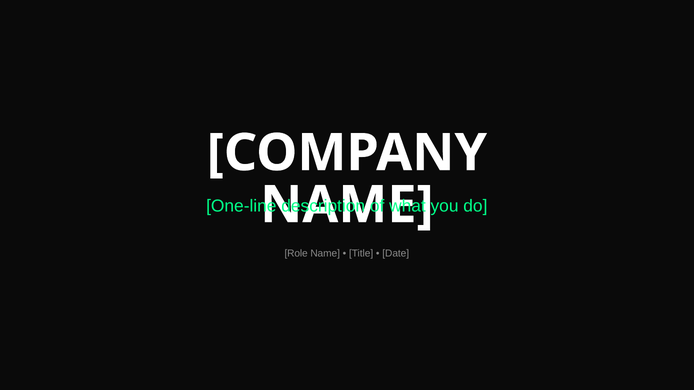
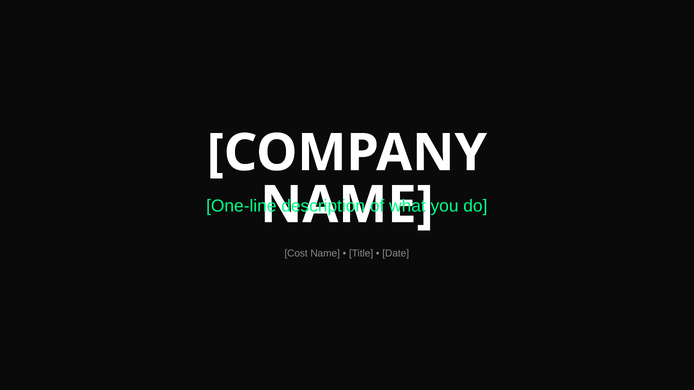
Role: Role -> Cost
